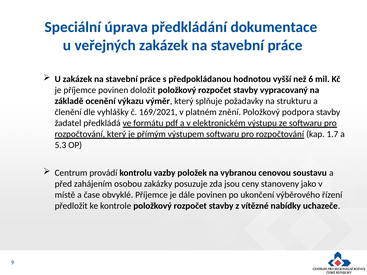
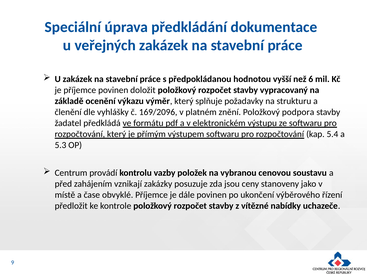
169/2021: 169/2021 -> 169/2096
1.7: 1.7 -> 5.4
osobou: osobou -> vznikají
